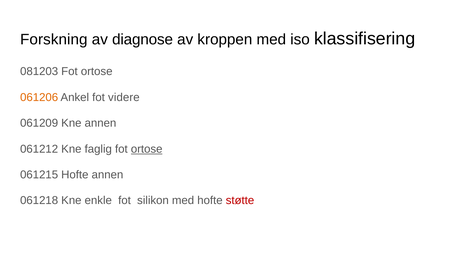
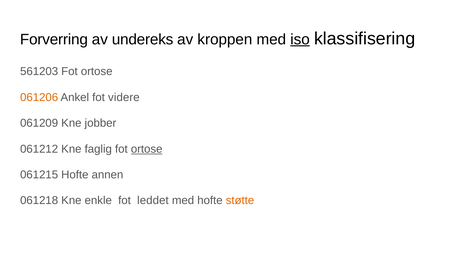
Forskning: Forskning -> Forverring
diagnose: diagnose -> undereks
iso underline: none -> present
081203: 081203 -> 561203
Kne annen: annen -> jobber
silikon: silikon -> leddet
støtte colour: red -> orange
